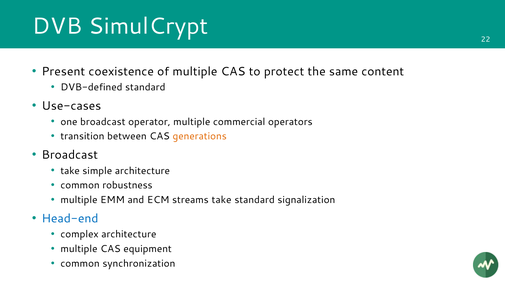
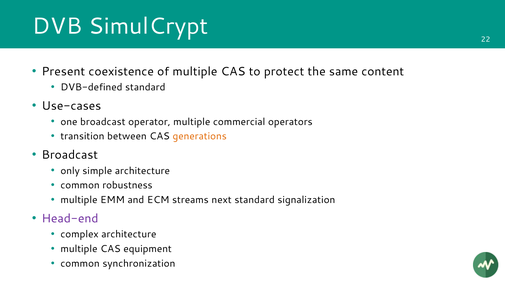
take at (70, 171): take -> only
streams take: take -> next
Head-end colour: blue -> purple
